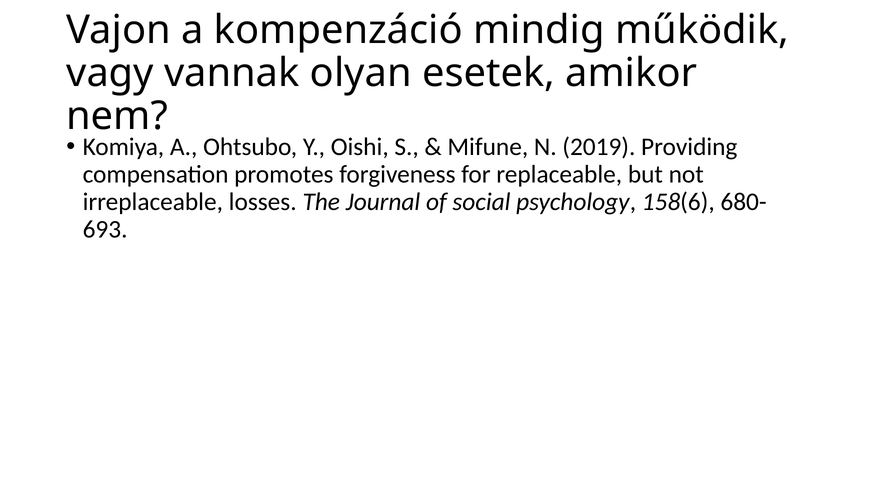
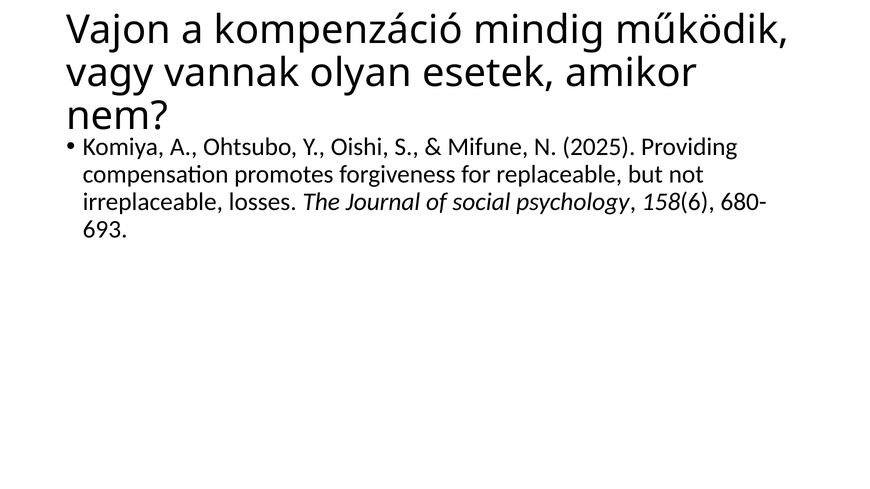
2019: 2019 -> 2025
